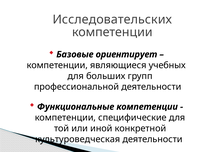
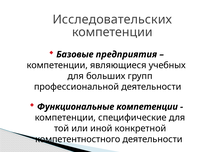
ориентирует: ориентирует -> предприятия
культуроведческая: культуроведческая -> компетентностного
